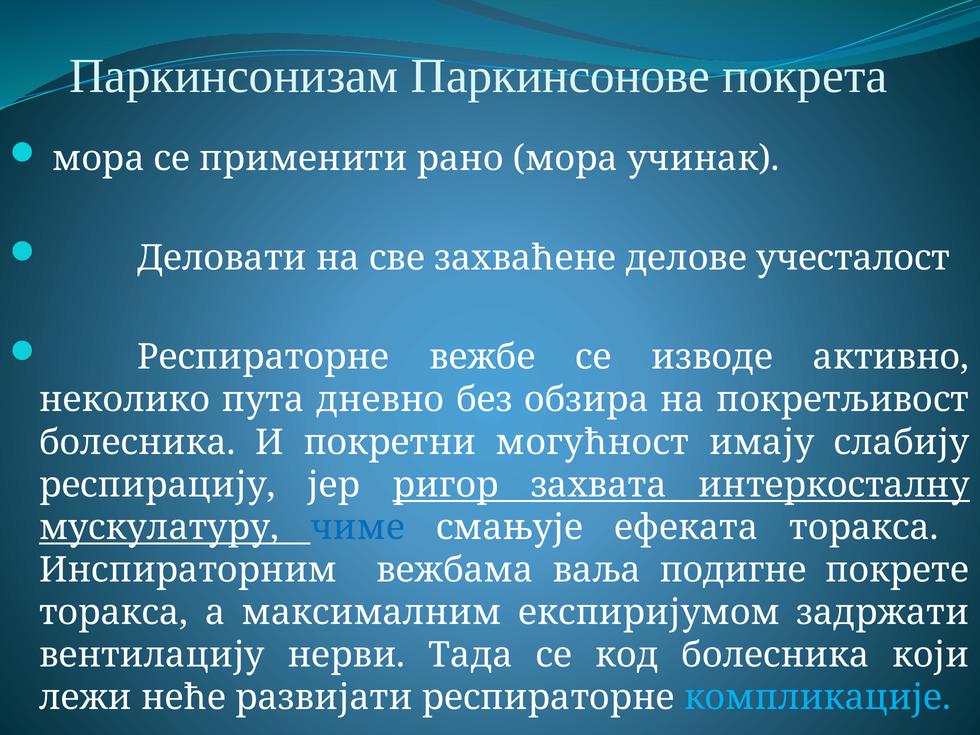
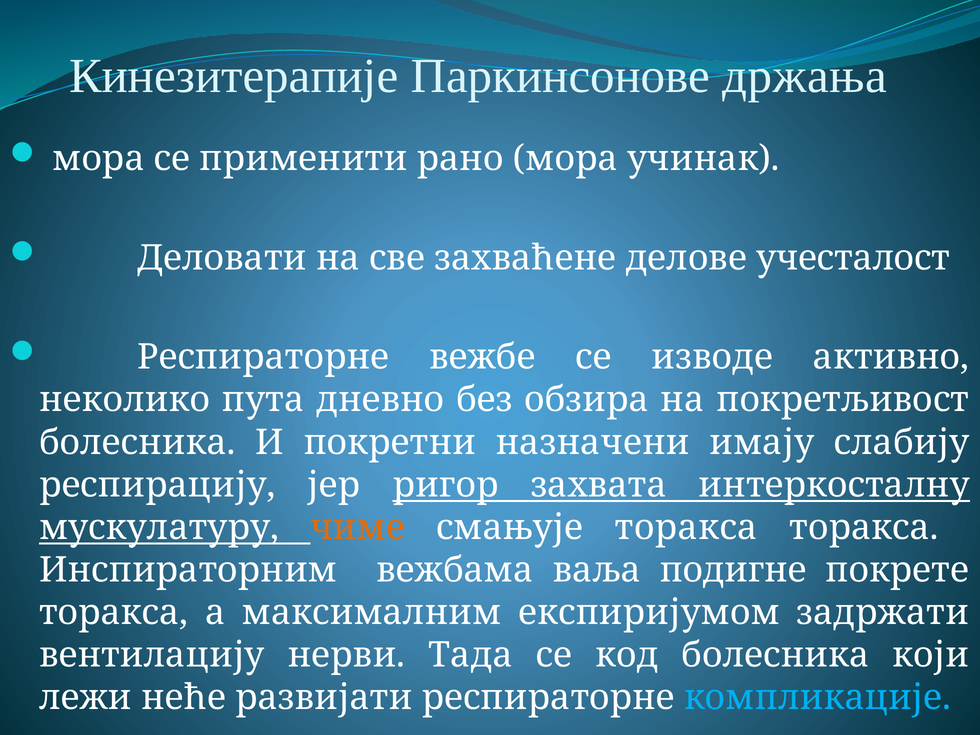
Паркинсонизам: Паркинсонизам -> Кинезитерапије
покрета: покрета -> држања
могућност: могућност -> назначени
чиме colour: blue -> orange
смањује ефеката: ефеката -> торакса
